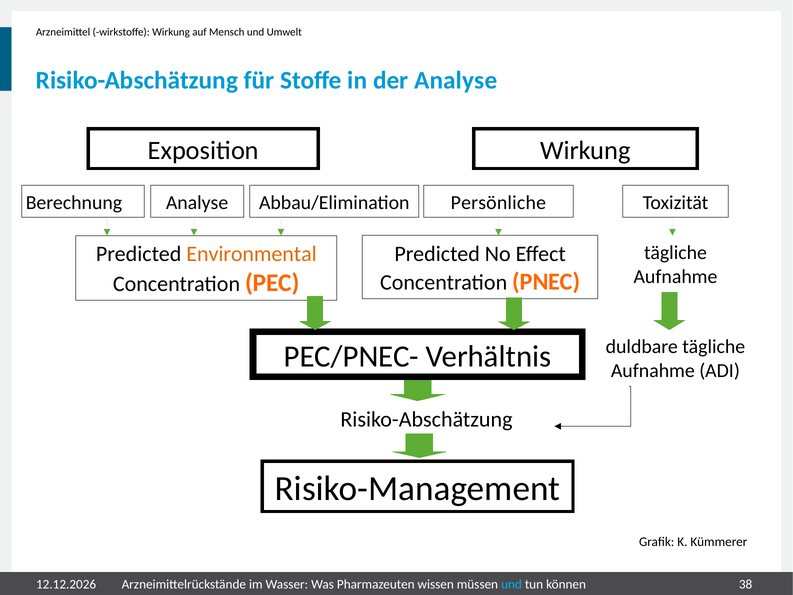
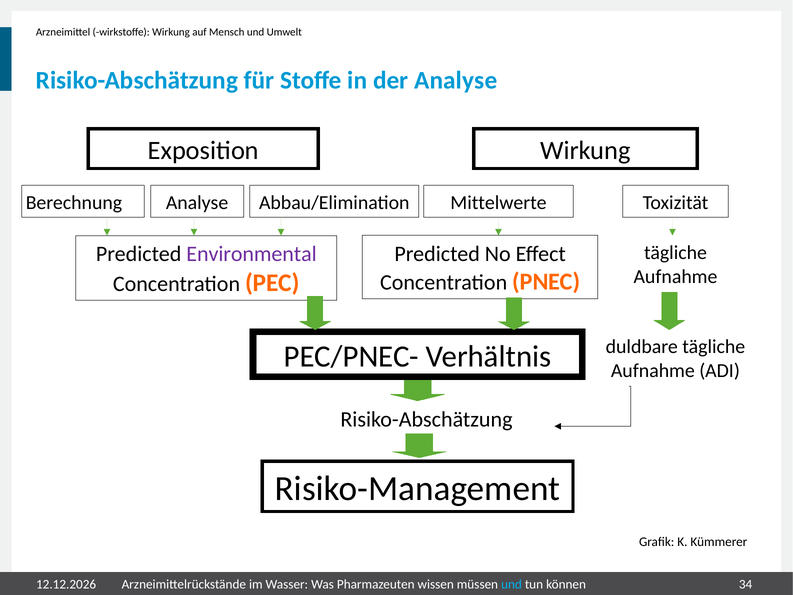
Persönliche: Persönliche -> Mittelwerte
Environmental colour: orange -> purple
38: 38 -> 34
